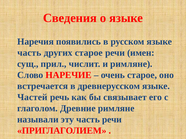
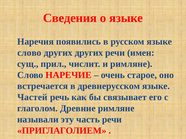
часть at (29, 53): часть -> слово
других старое: старое -> других
